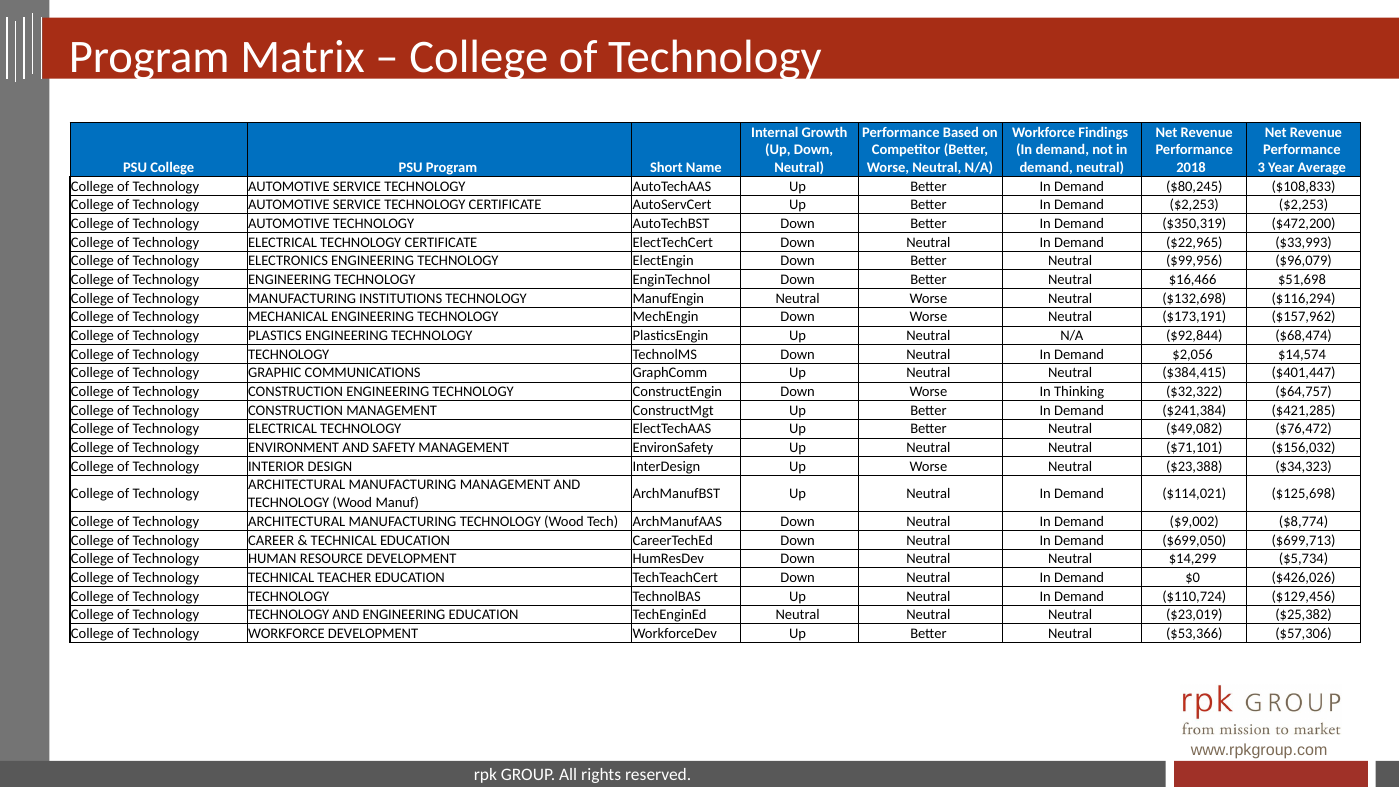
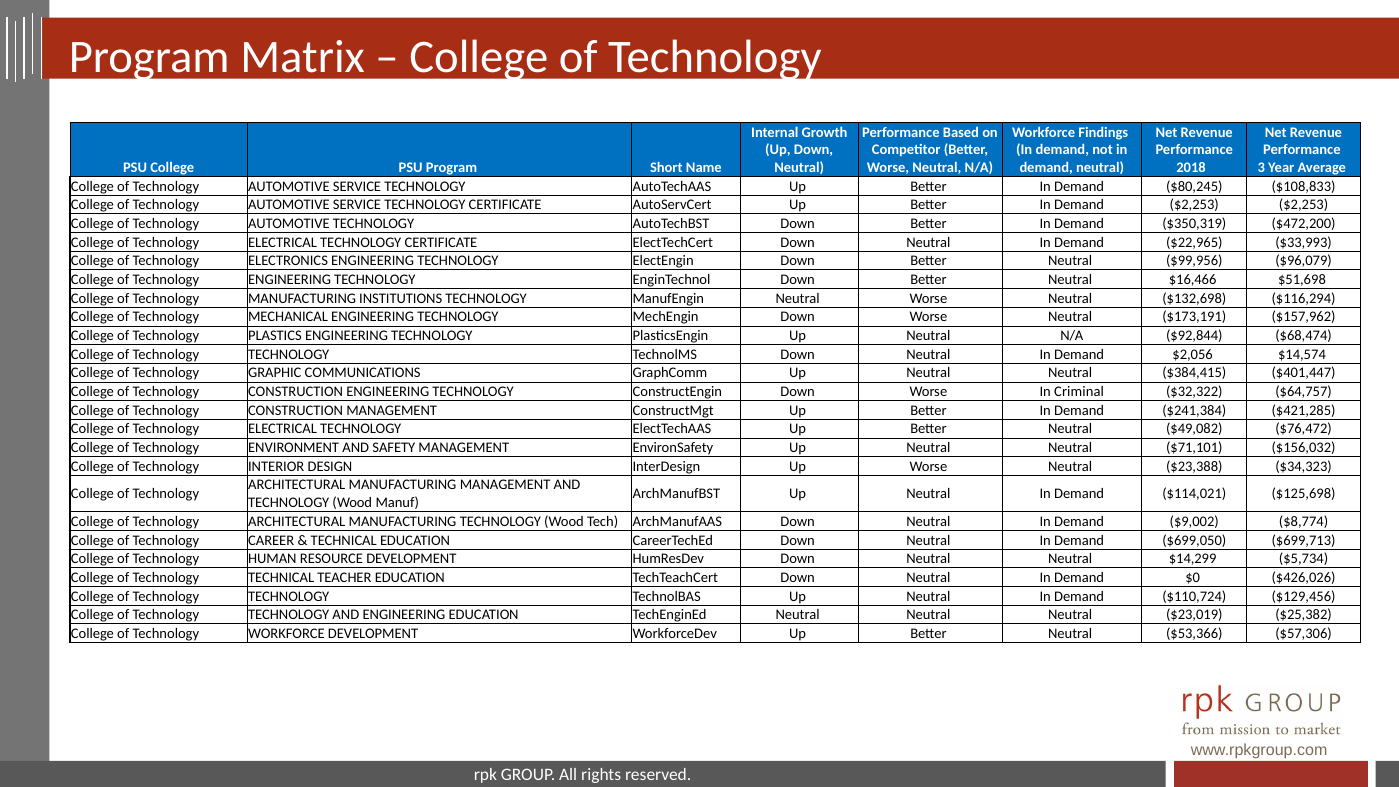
Thinking: Thinking -> Criminal
